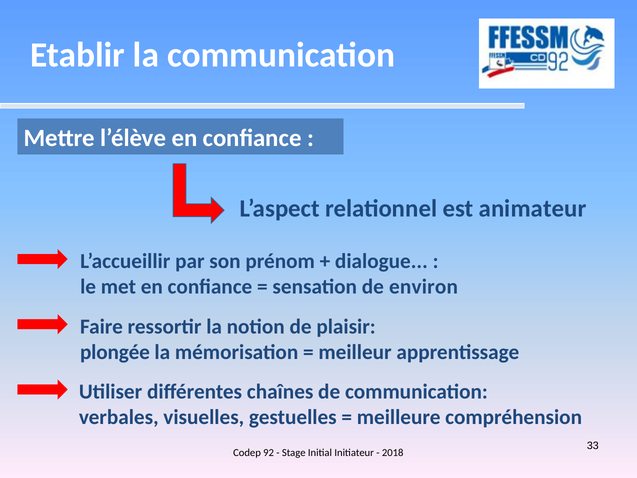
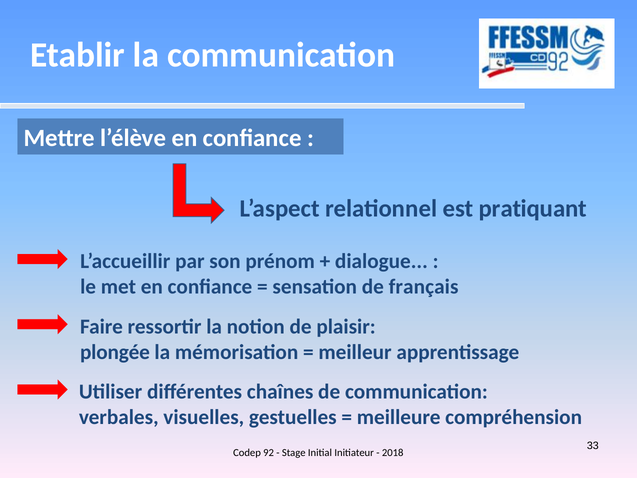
animateur: animateur -> pratiquant
environ: environ -> français
